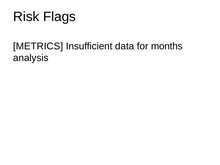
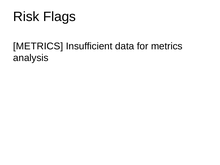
for months: months -> metrics
